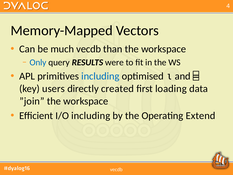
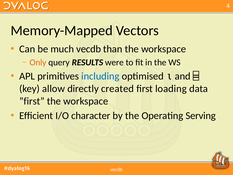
Only colour: blue -> orange
users: users -> allow
”join: ”join -> ”first
I/O including: including -> character
Extend: Extend -> Serving
